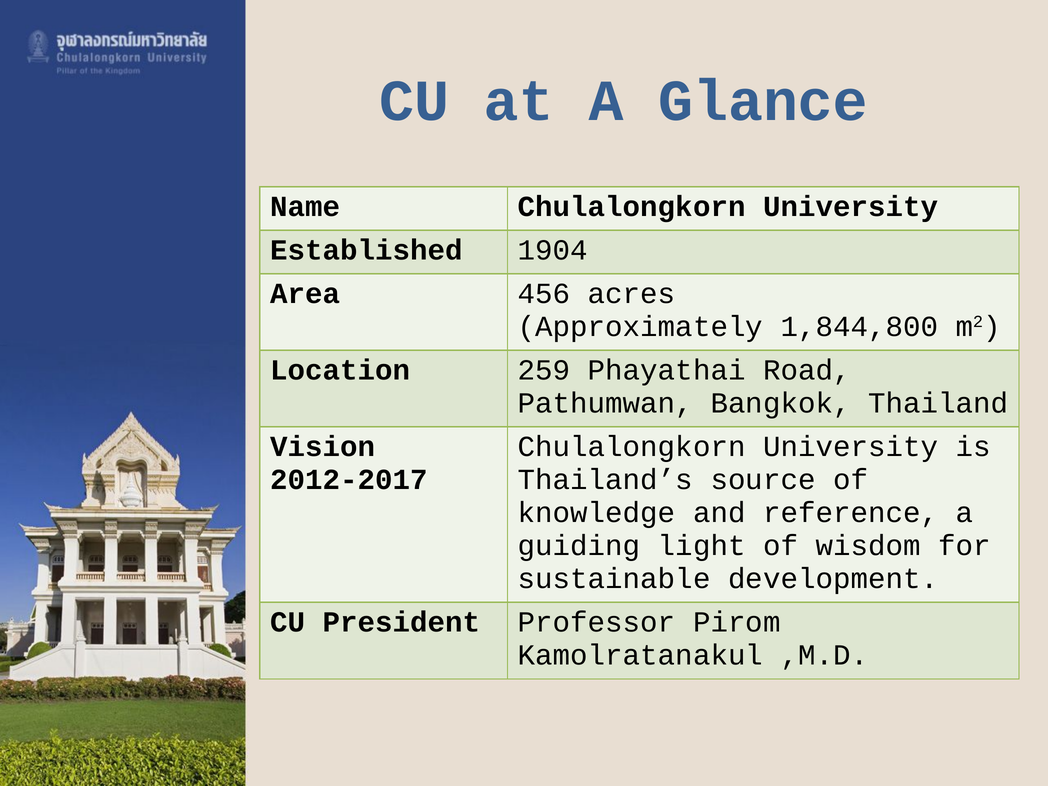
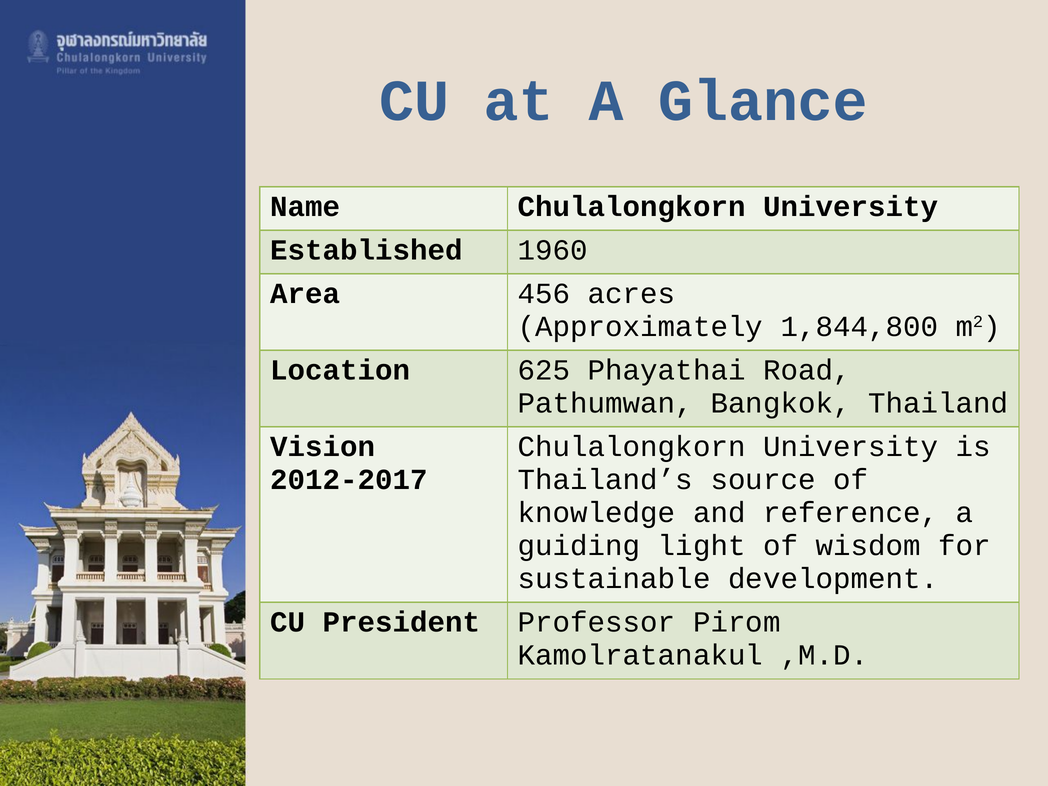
1904: 1904 -> 1960
259: 259 -> 625
